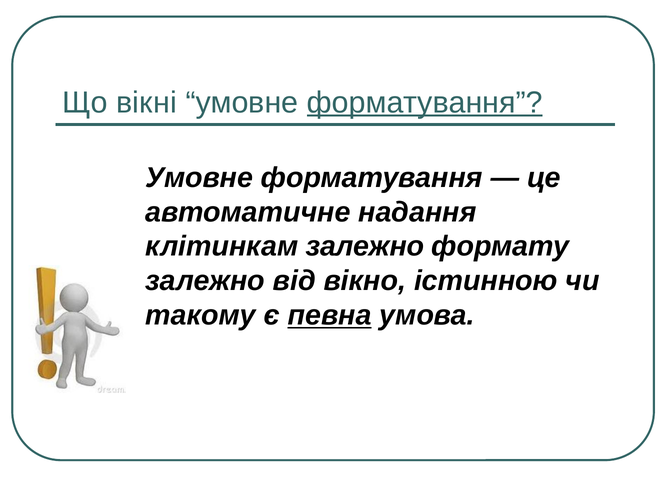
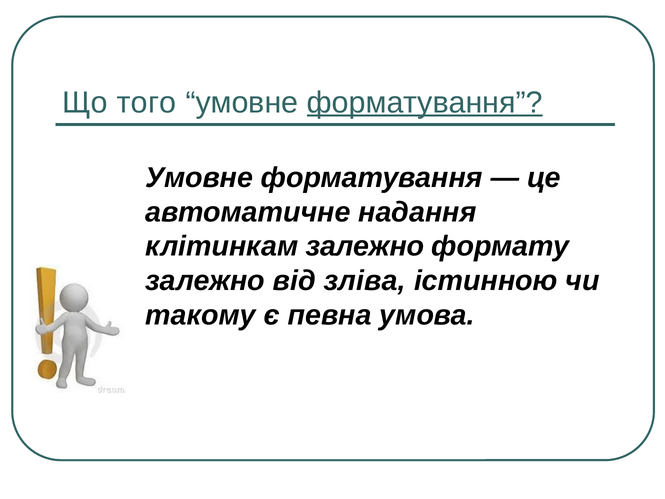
вікні: вікні -> того
вікно: вікно -> зліва
певна underline: present -> none
